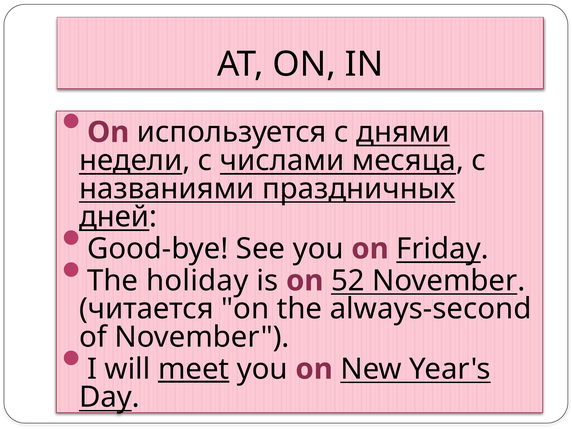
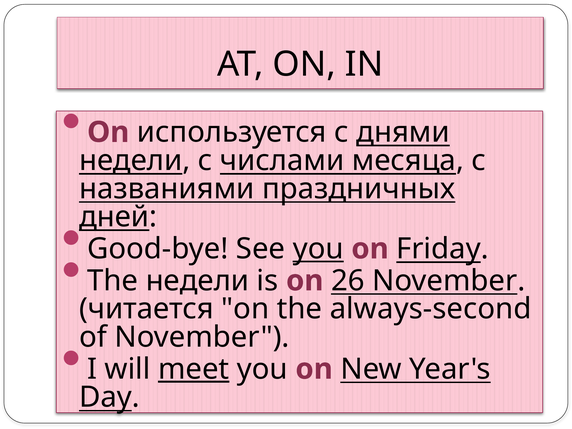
you at (318, 249) underline: none -> present
The holiday: holiday -> недели
52: 52 -> 26
